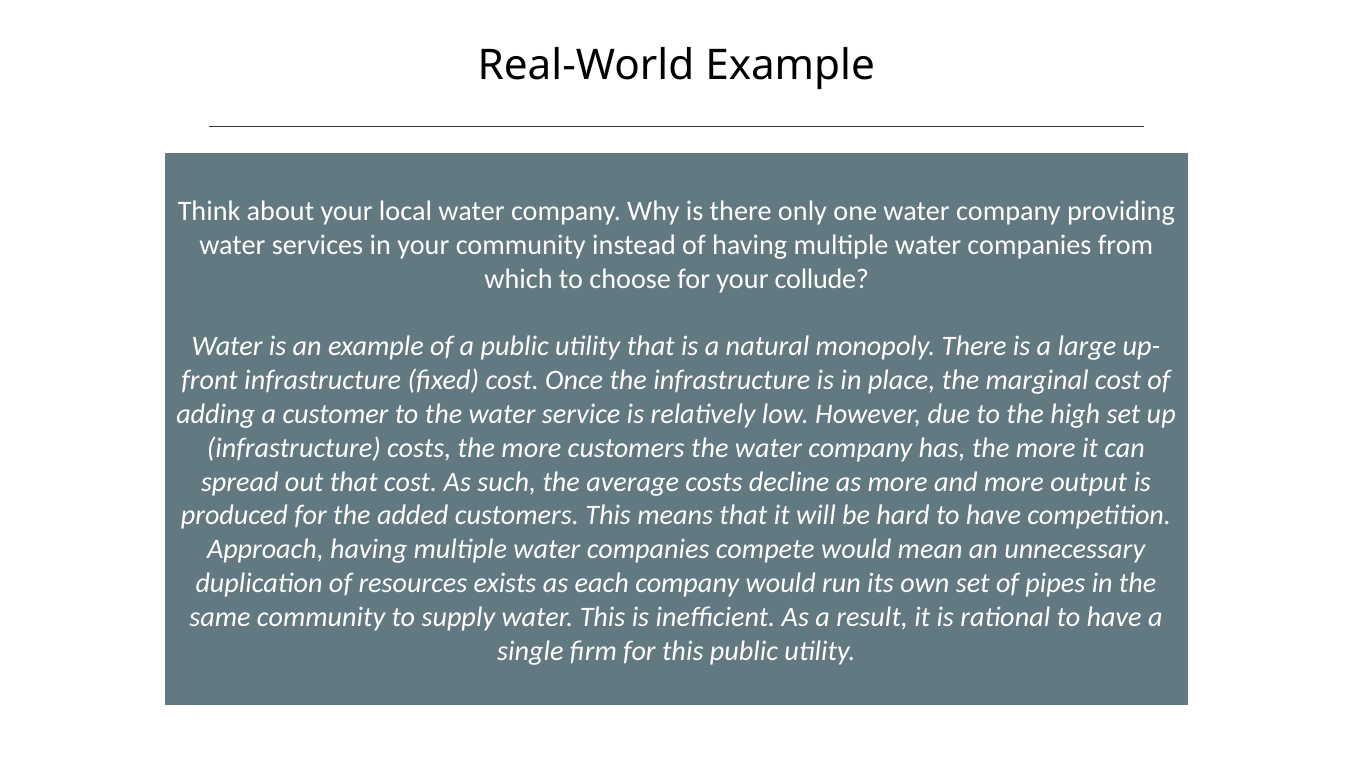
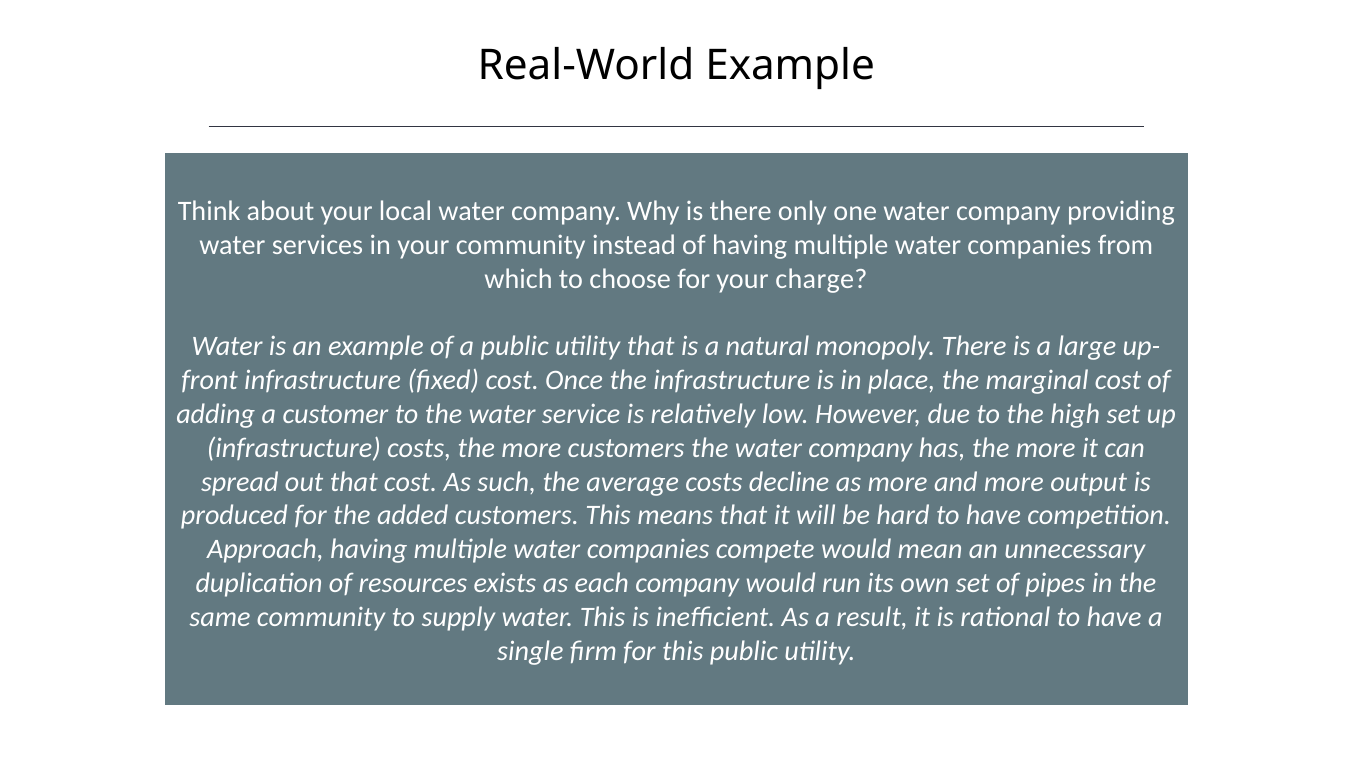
collude: collude -> charge
